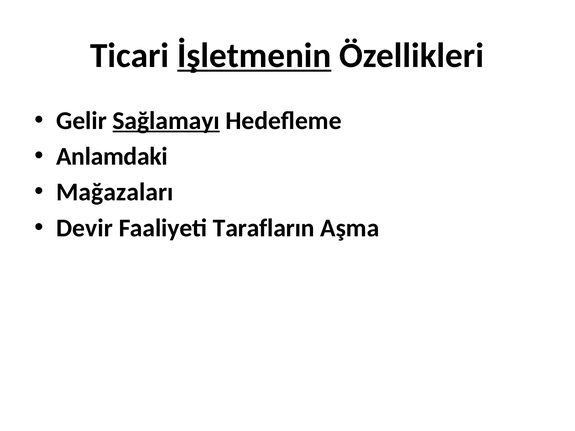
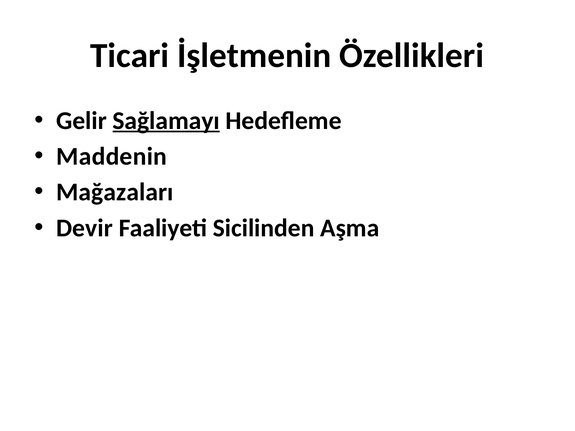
İşletmenin underline: present -> none
Anlamdaki: Anlamdaki -> Maddenin
Tarafların: Tarafların -> Sicilinden
